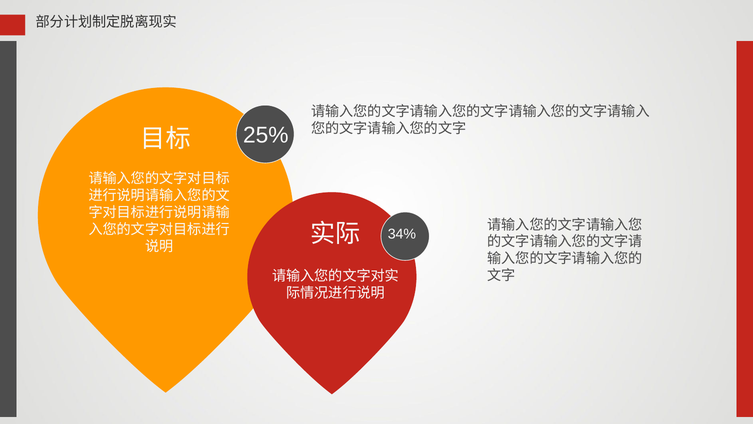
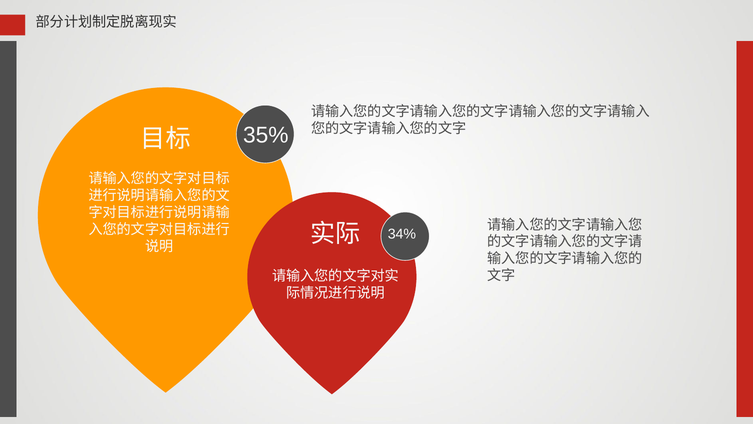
25%: 25% -> 35%
